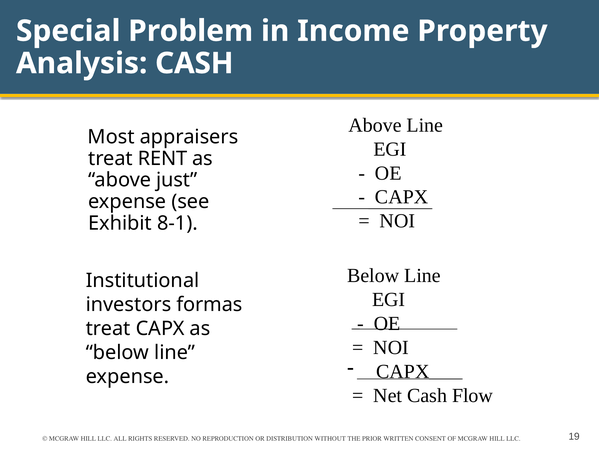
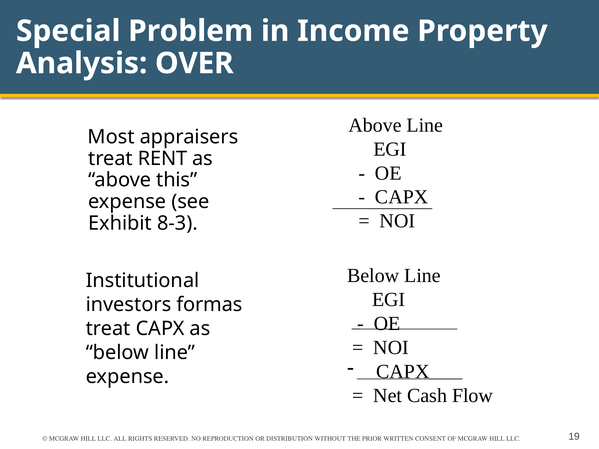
Analysis CASH: CASH -> OVER
just: just -> this
8-1: 8-1 -> 8-3
